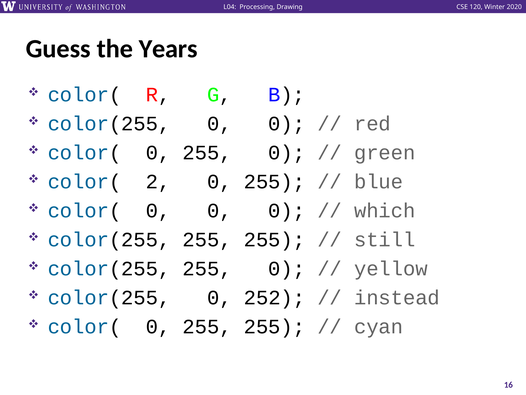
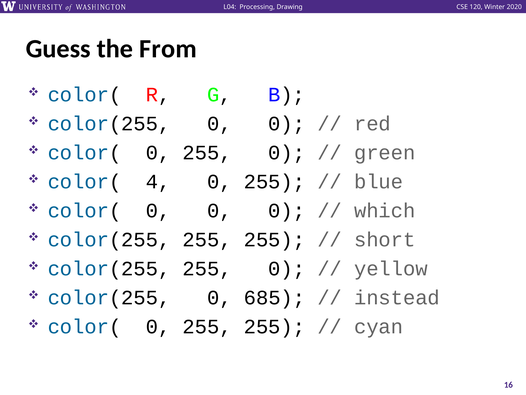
Years: Years -> From
2: 2 -> 4
still: still -> short
252: 252 -> 685
